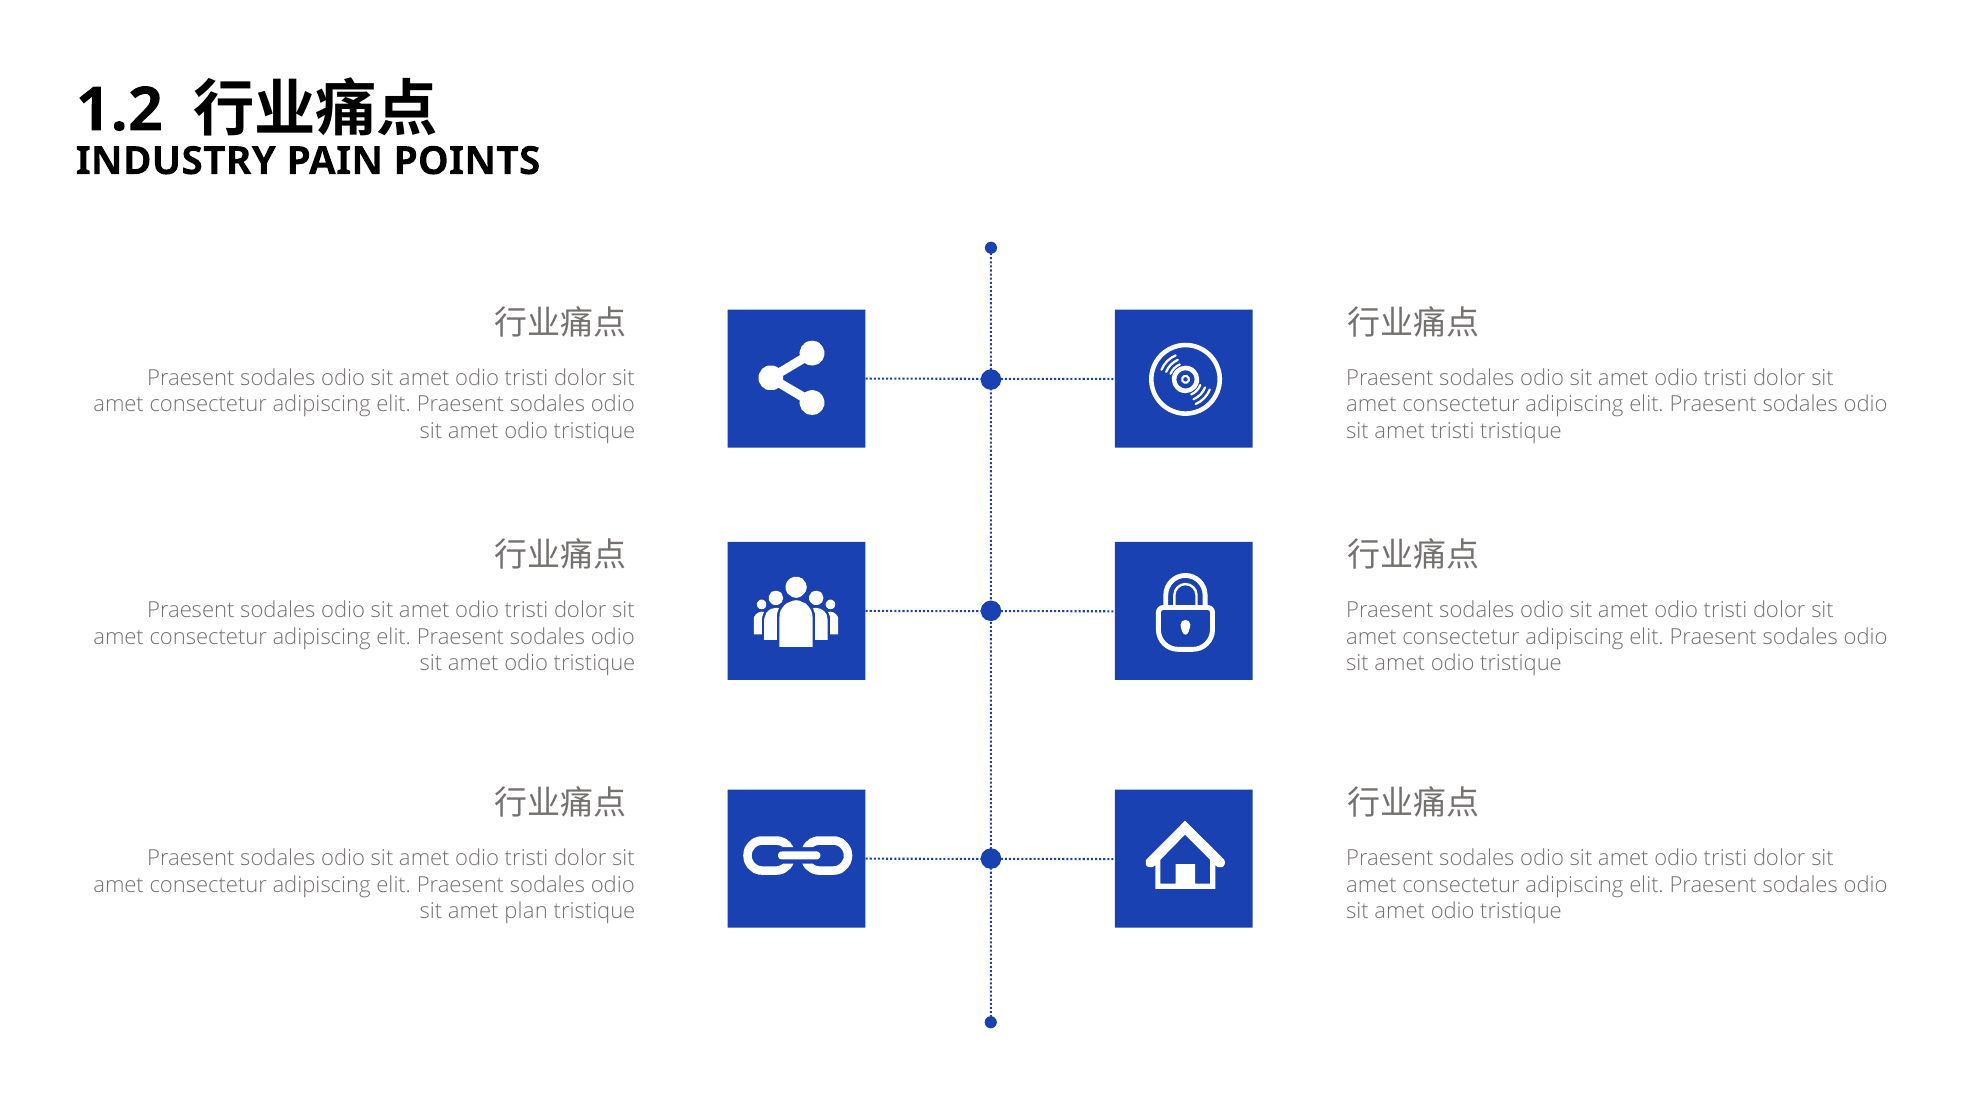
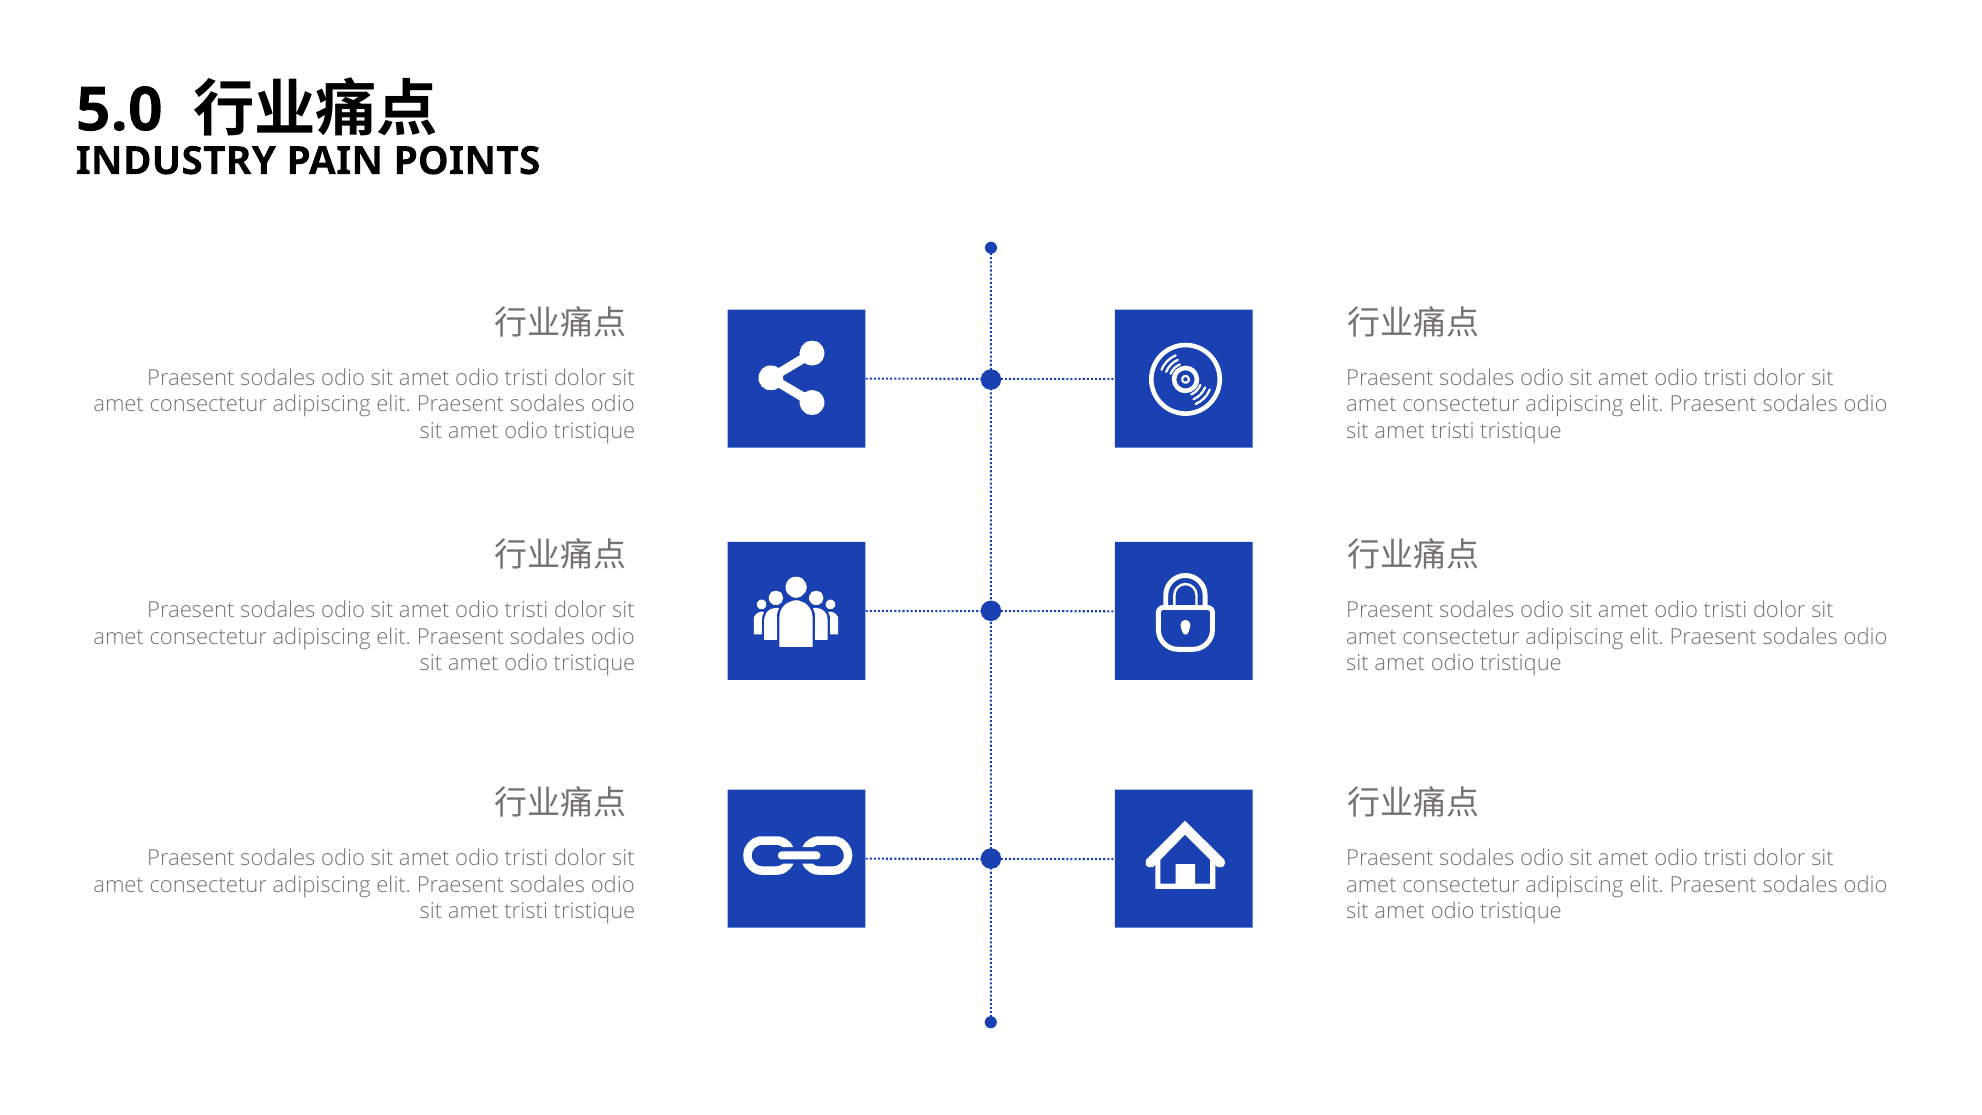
1.2: 1.2 -> 5.0
plan at (526, 911): plan -> tristi
